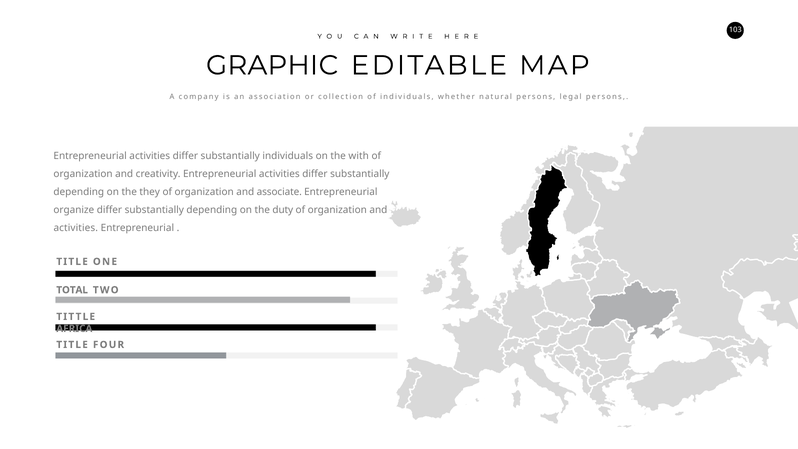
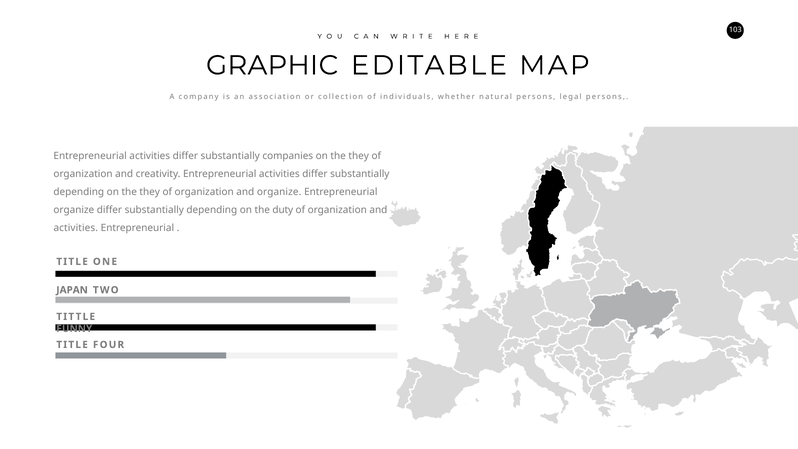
substantially individuals: individuals -> companies
with at (359, 156): with -> they
and associate: associate -> organize
TOTAL: TOTAL -> JAPAN
AFRICA: AFRICA -> FUNNY
